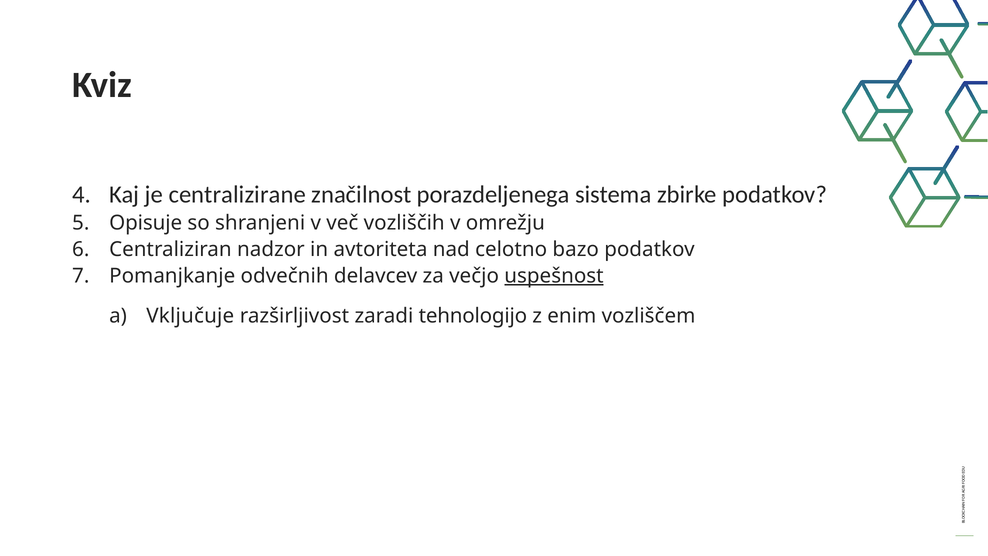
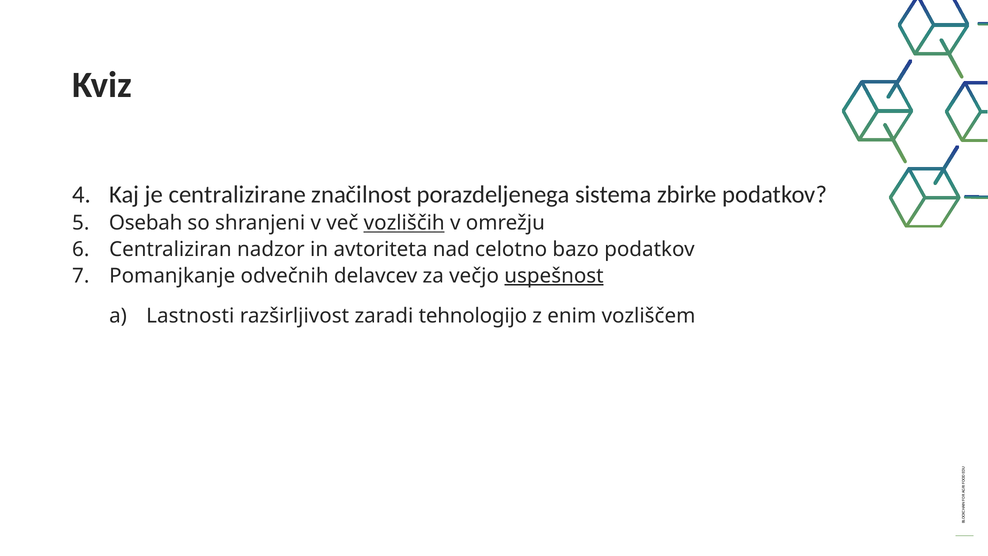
Opisuje: Opisuje -> Osebah
vozliščih underline: none -> present
Vključuje: Vključuje -> Lastnosti
